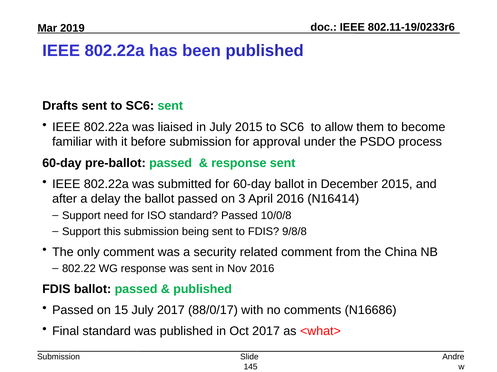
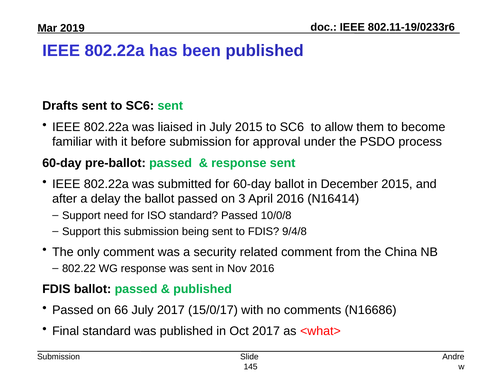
9/8/8: 9/8/8 -> 9/4/8
15: 15 -> 66
88/0/17: 88/0/17 -> 15/0/17
